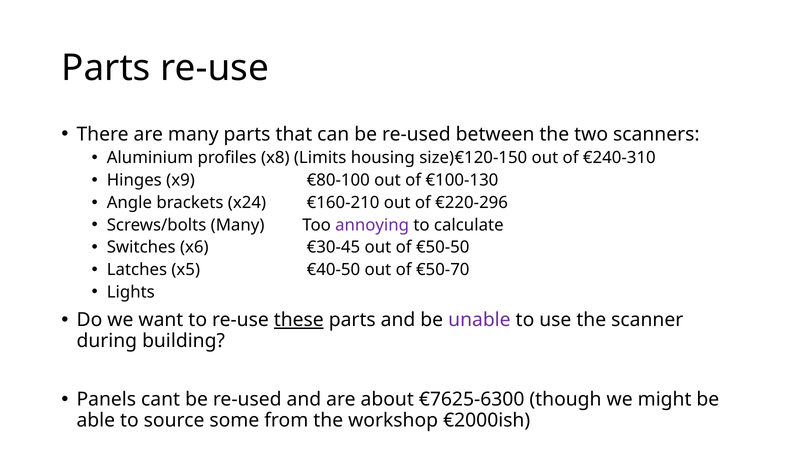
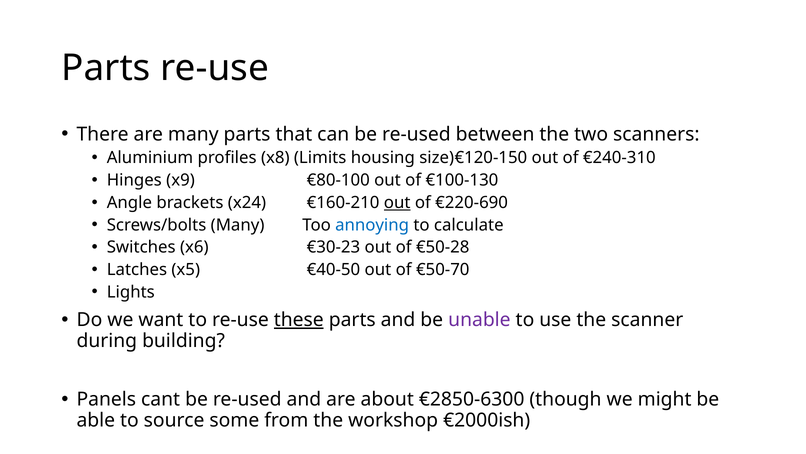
out at (397, 202) underline: none -> present
€220-296: €220-296 -> €220-690
annoying colour: purple -> blue
€30-45: €30-45 -> €30-23
€50-50: €50-50 -> €50-28
€7625-6300: €7625-6300 -> €2850-6300
